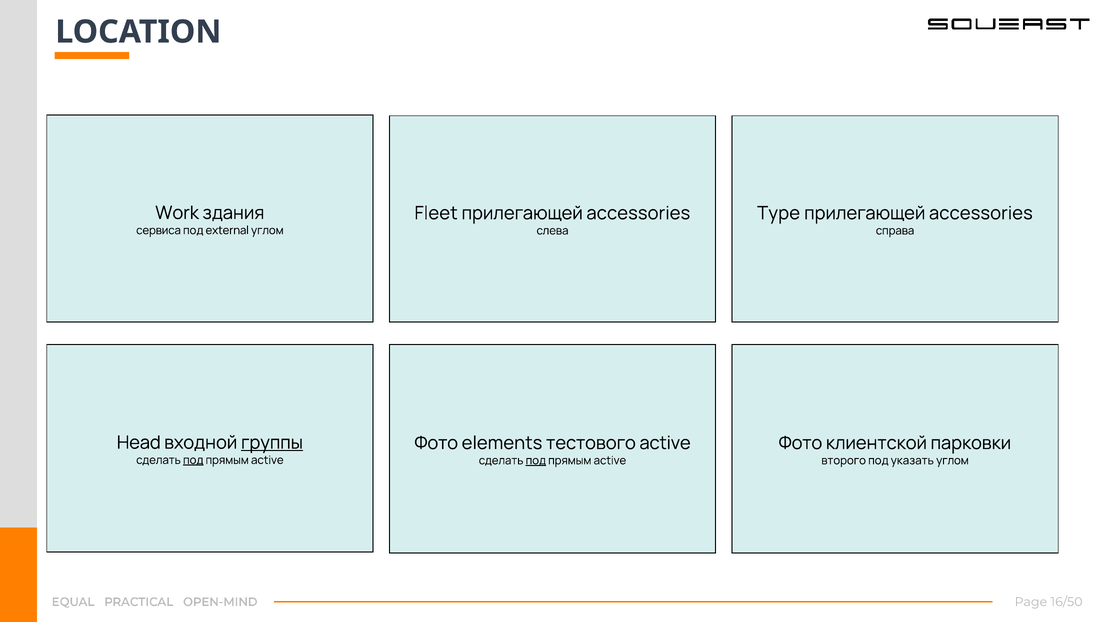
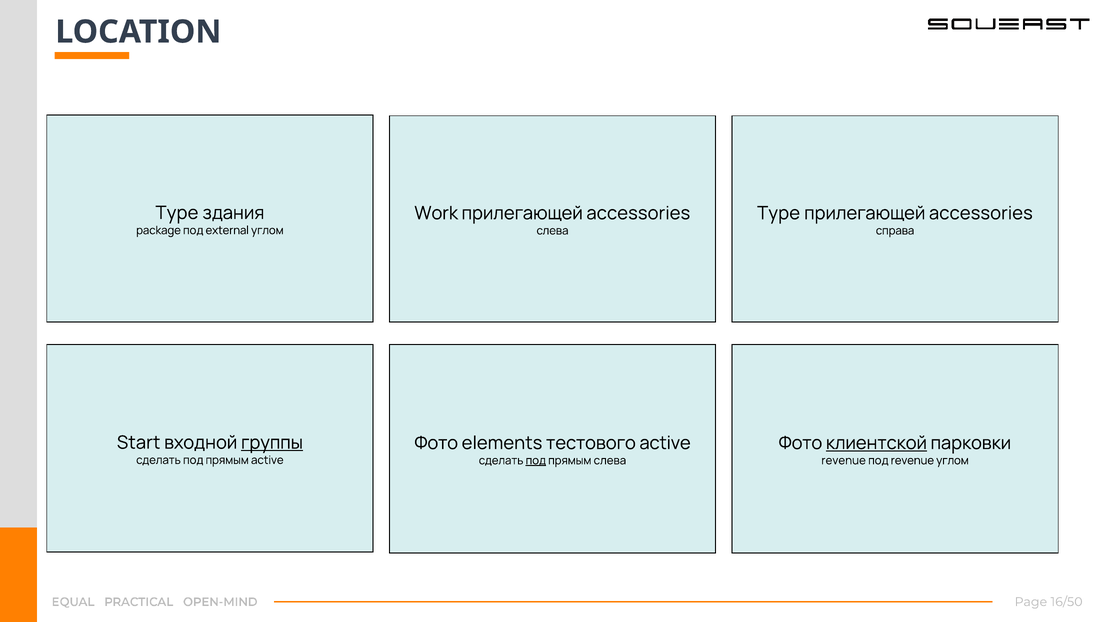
Work at (177, 213): Work -> Type
Fleet: Fleet -> Work
сервиса: сервиса -> package
Head: Head -> Start
клиентской underline: none -> present
под at (193, 460) underline: present -> none
active at (610, 460): active -> слева
второго at (844, 460): второго -> revenue
под указать: указать -> revenue
